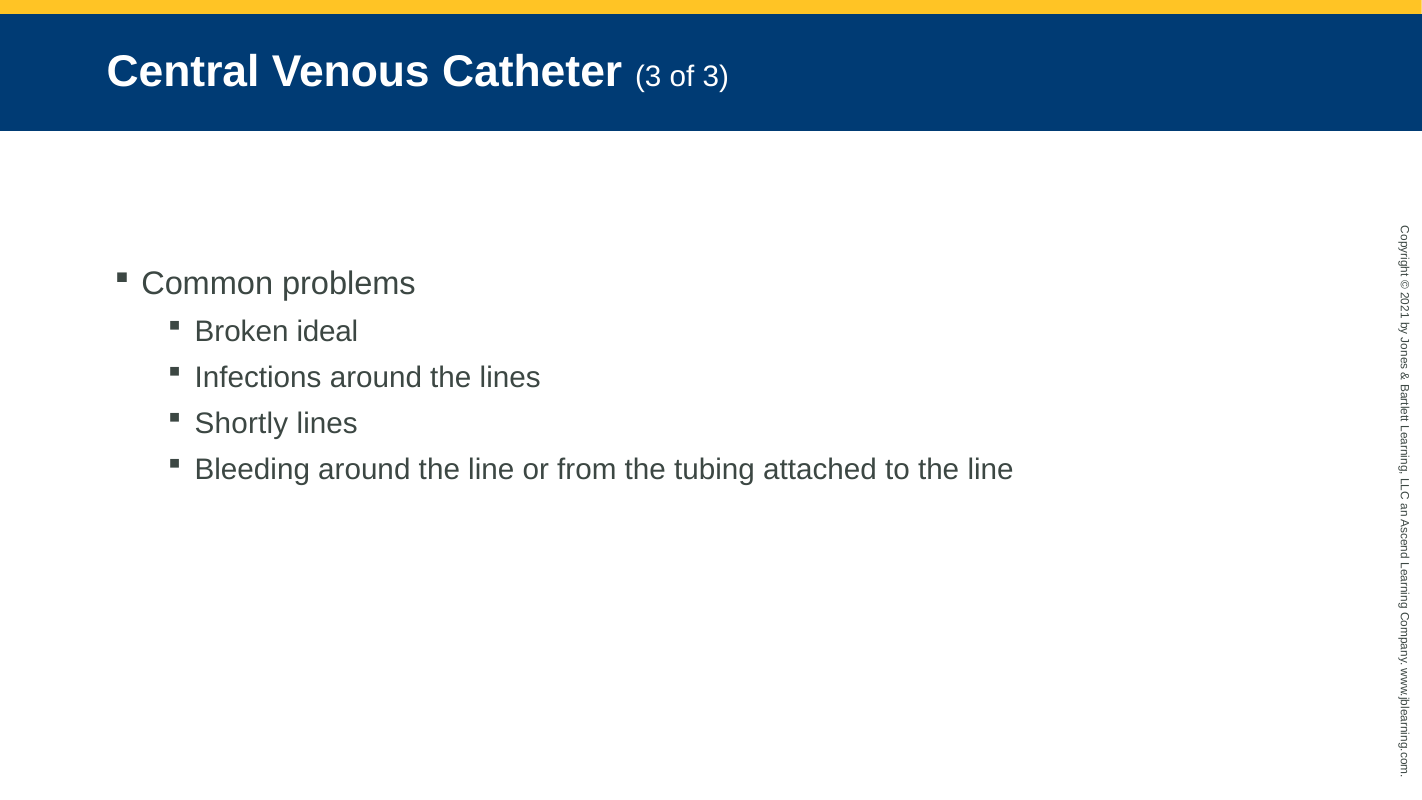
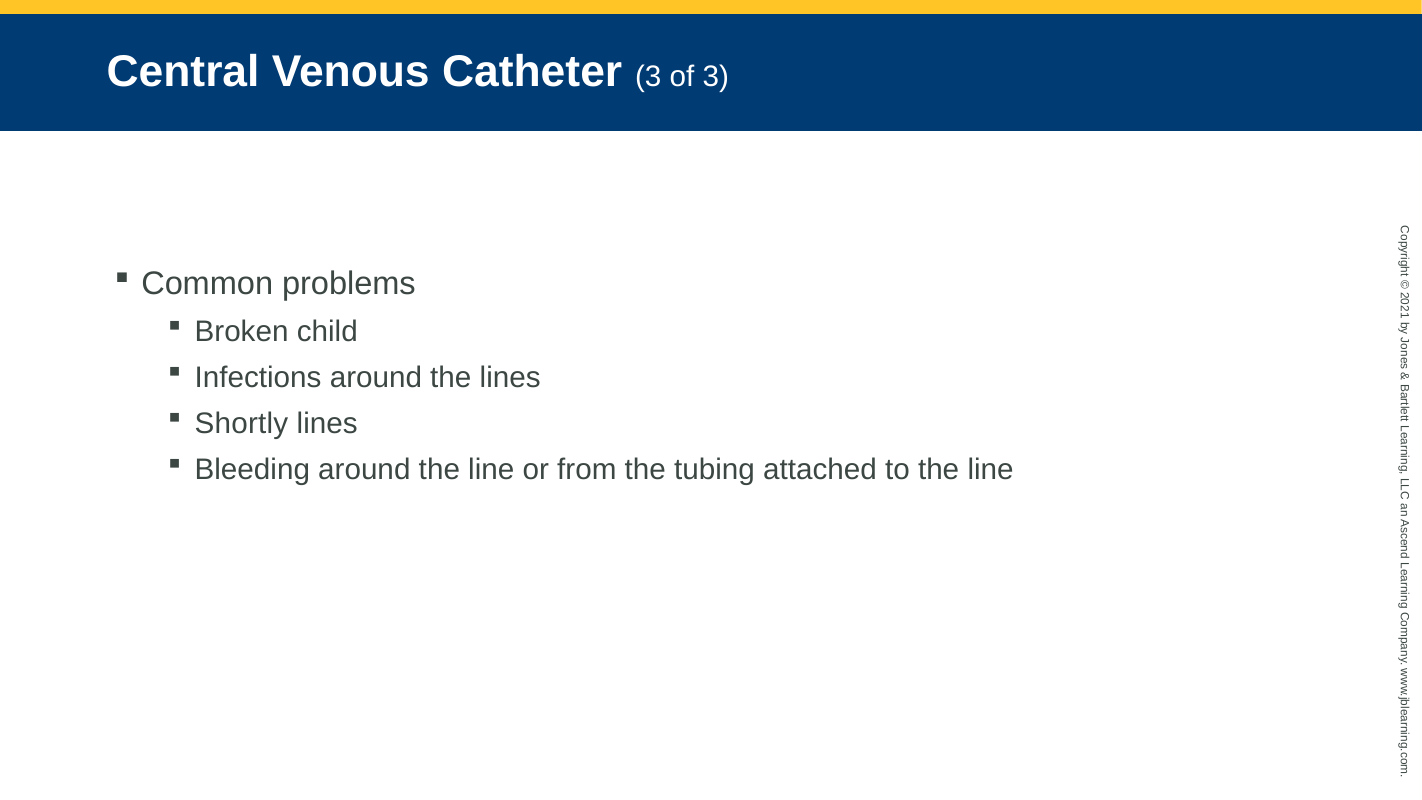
ideal: ideal -> child
